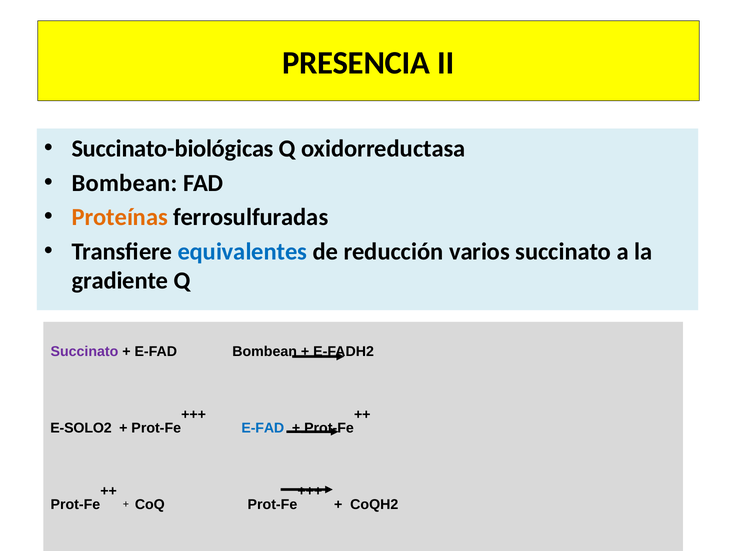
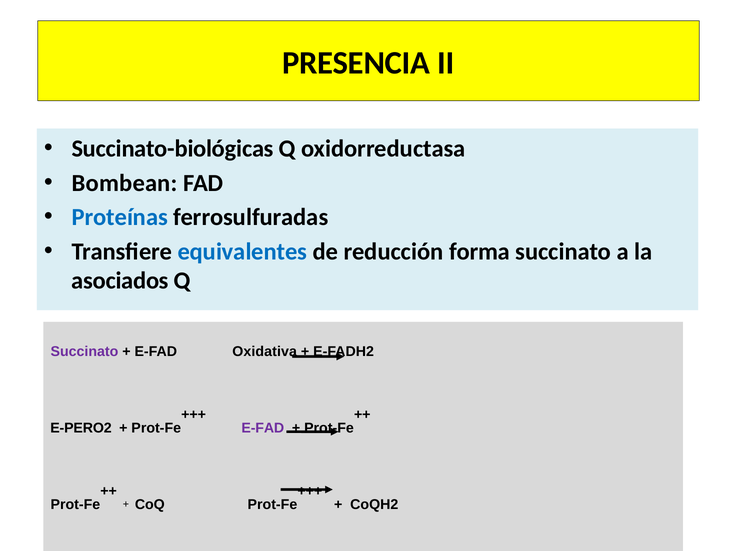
Proteínas colour: orange -> blue
varios: varios -> forma
gradiente: gradiente -> asociados
E-FAD Bombean: Bombean -> Oxidativa
E-SOLO2: E-SOLO2 -> E-PERO2
E-FAD at (263, 428) colour: blue -> purple
